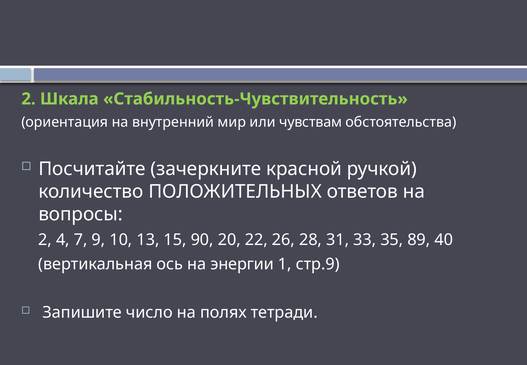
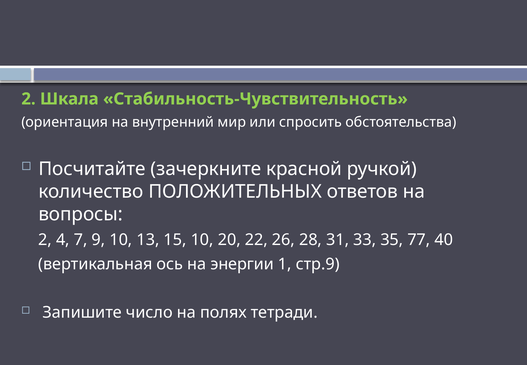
чувствам: чувствам -> спросить
15 90: 90 -> 10
89: 89 -> 77
